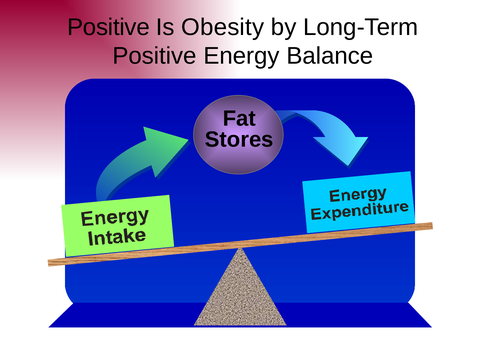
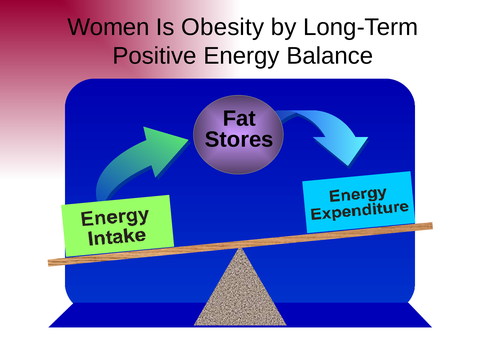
Positive at (109, 27): Positive -> Women
